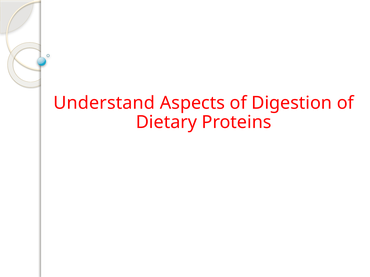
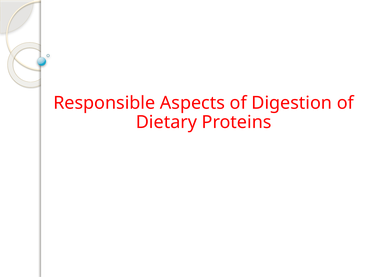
Understand: Understand -> Responsible
